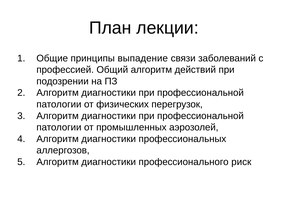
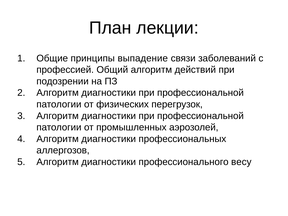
риск: риск -> весу
